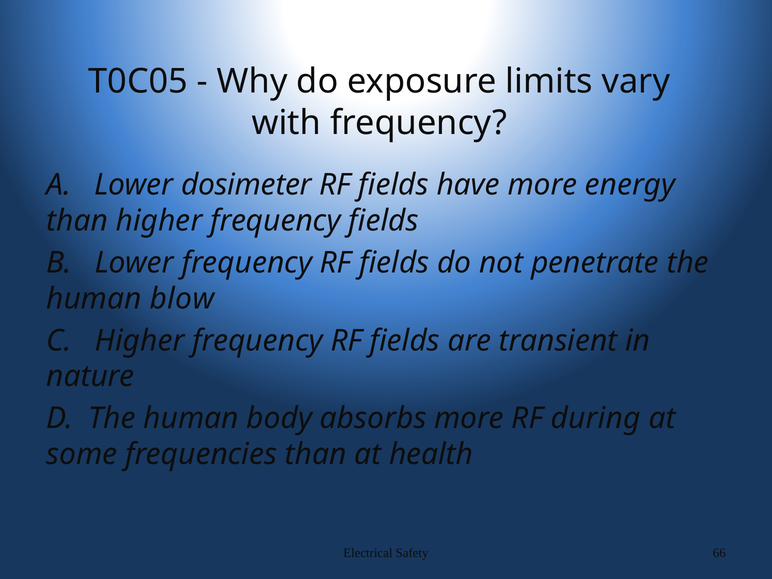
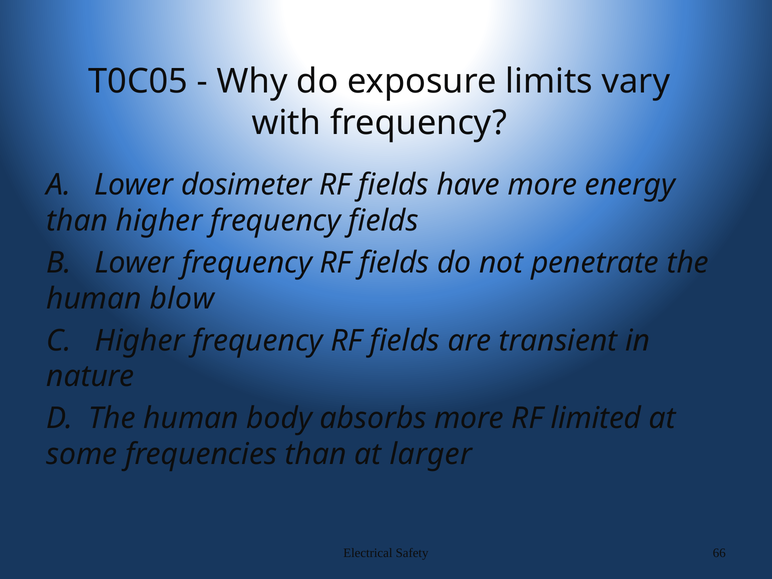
during: during -> limited
health: health -> larger
